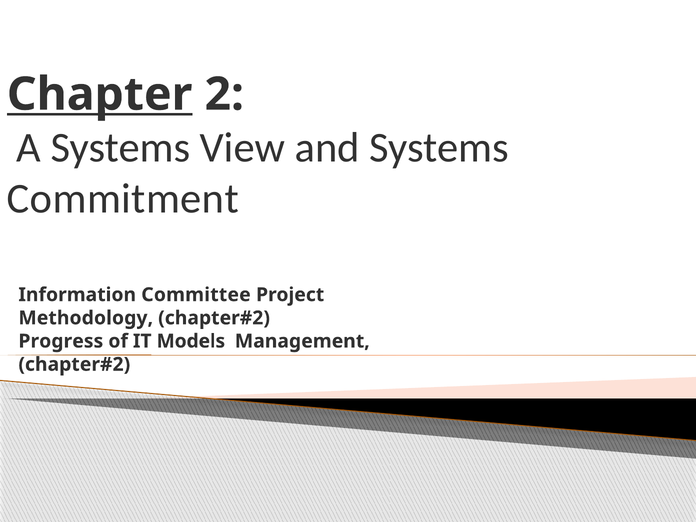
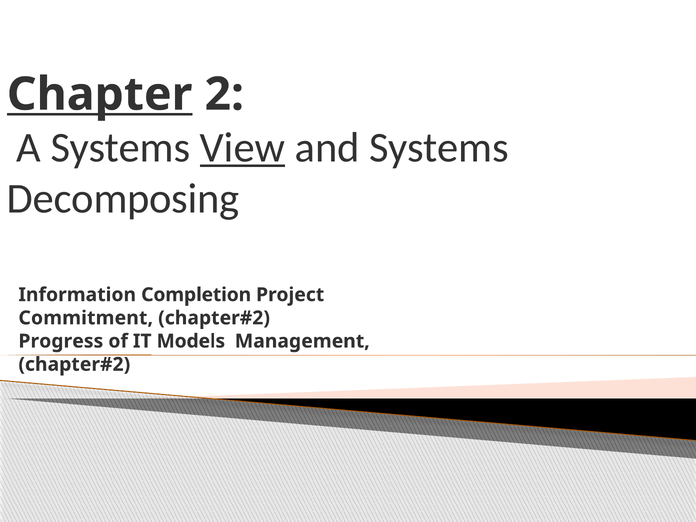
View underline: none -> present
Commitment: Commitment -> Decomposing
Committee: Committee -> Completion
Methodology: Methodology -> Commitment
